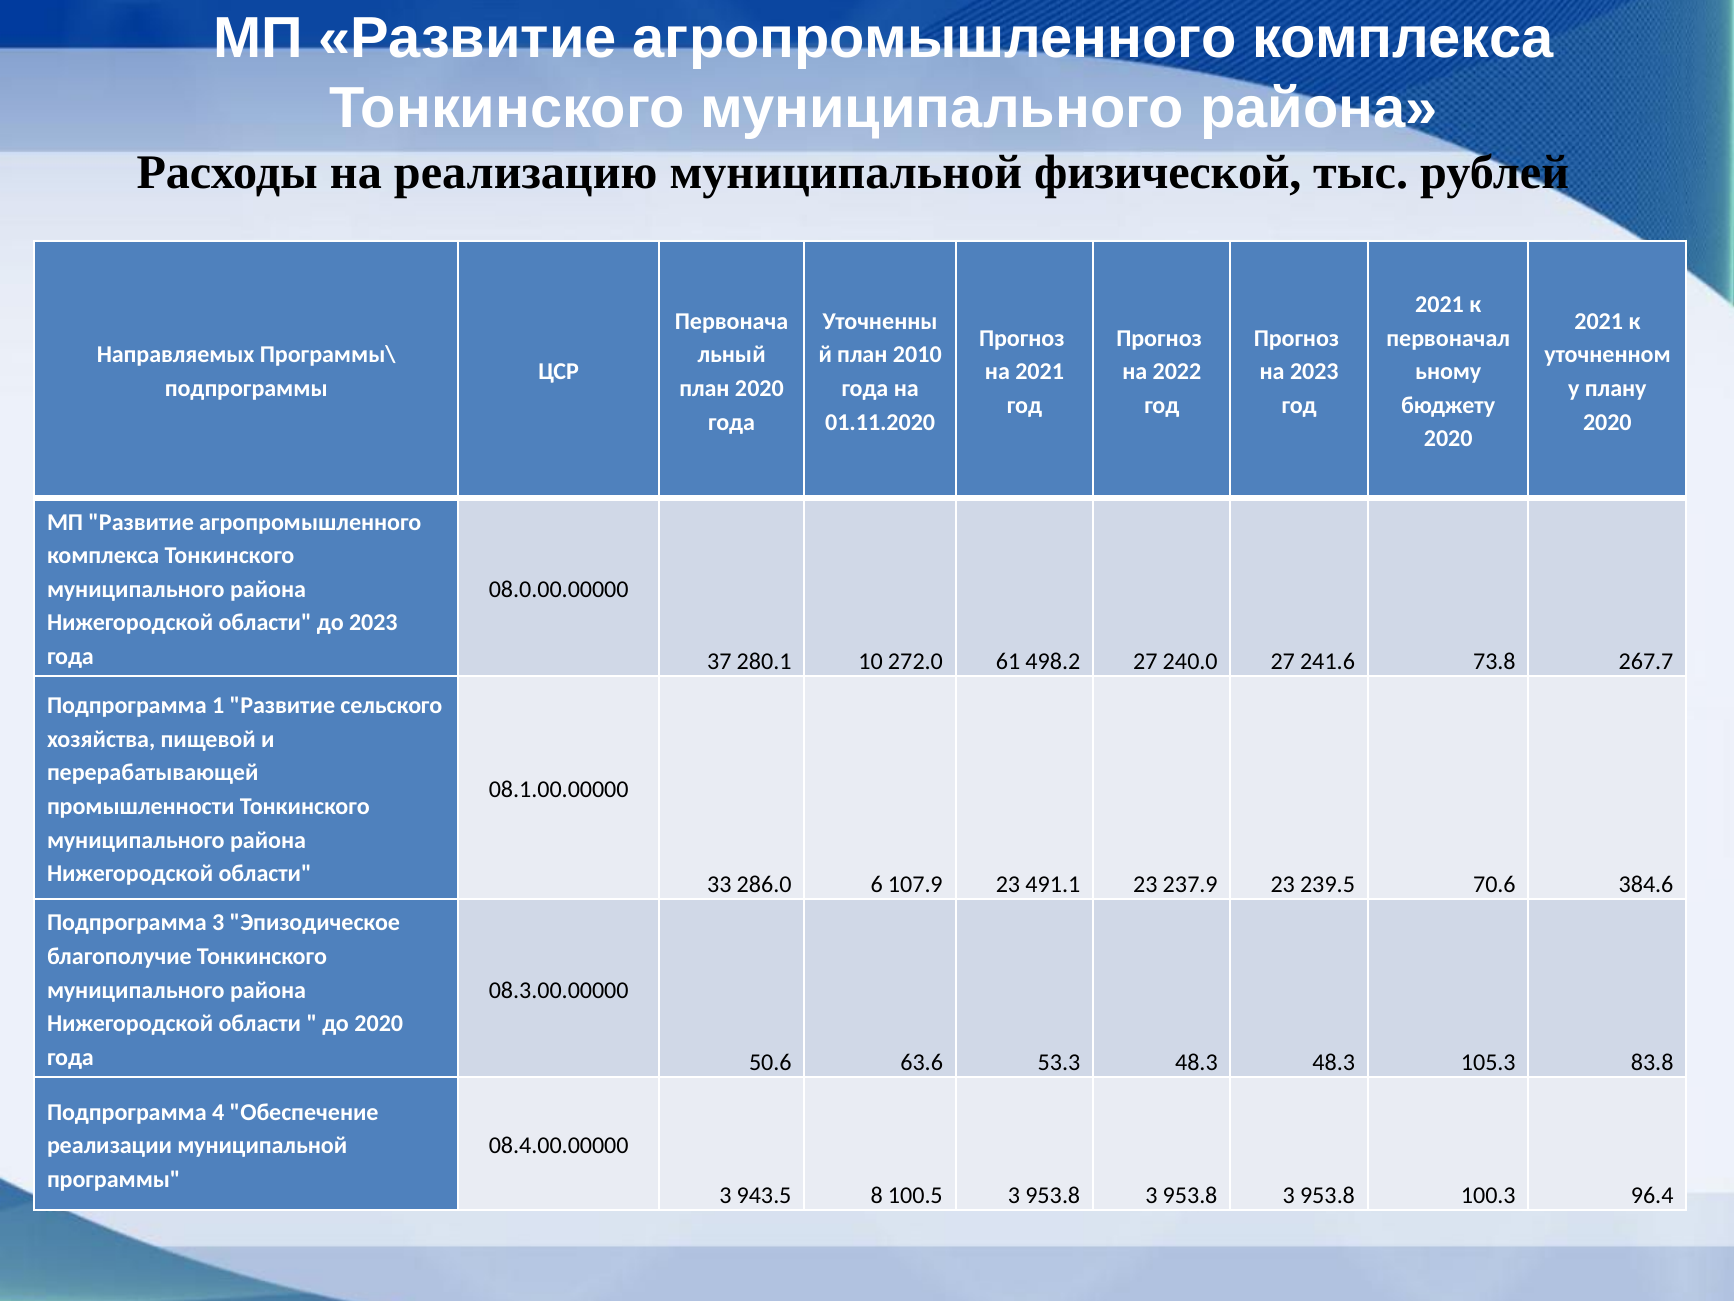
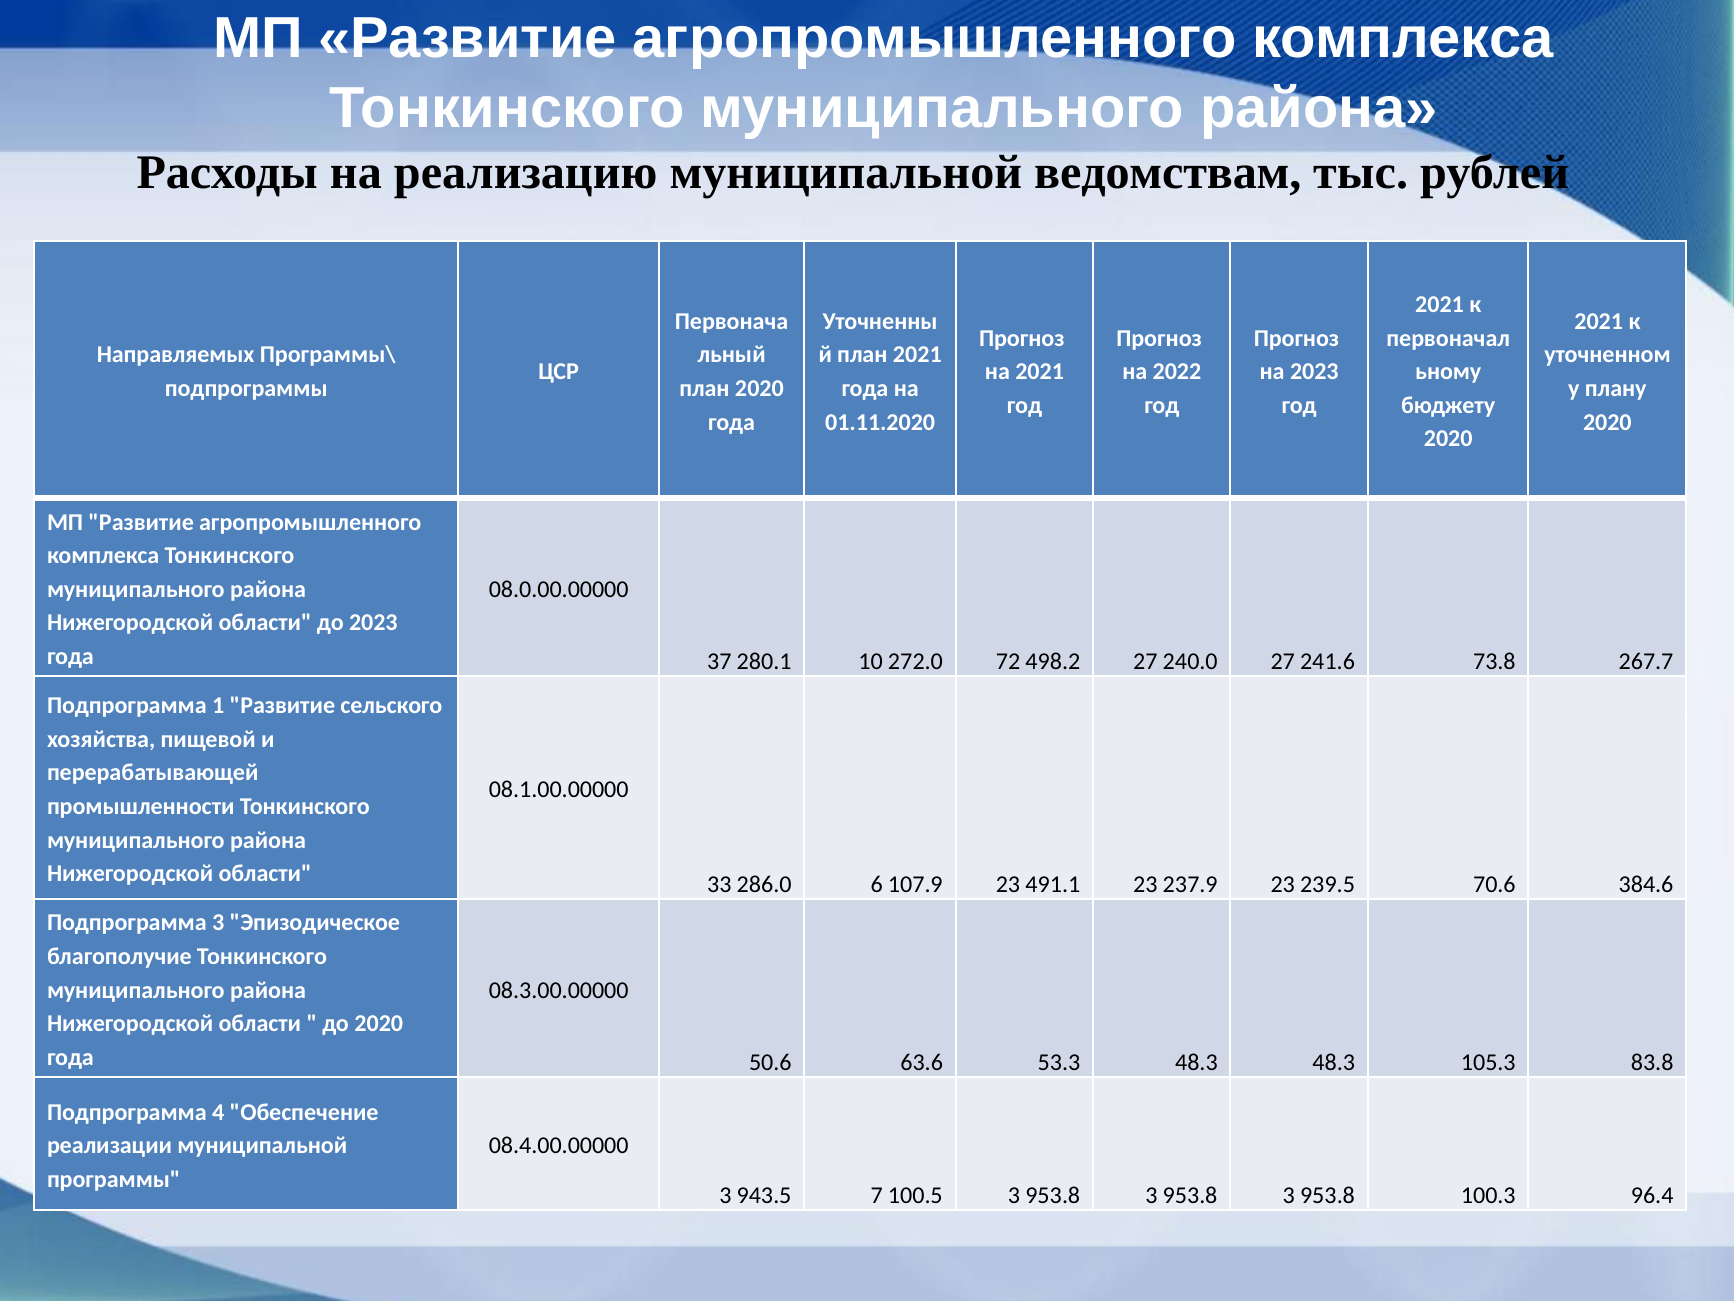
физической: физической -> ведомствам
план 2010: 2010 -> 2021
61: 61 -> 72
8: 8 -> 7
